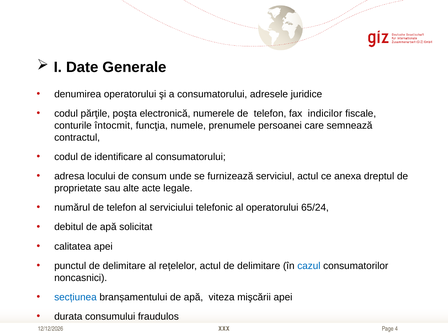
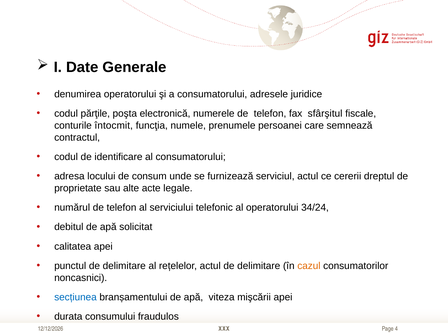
indicilor: indicilor -> sfârşitul
anexa: anexa -> cererii
65/24: 65/24 -> 34/24
cazul colour: blue -> orange
